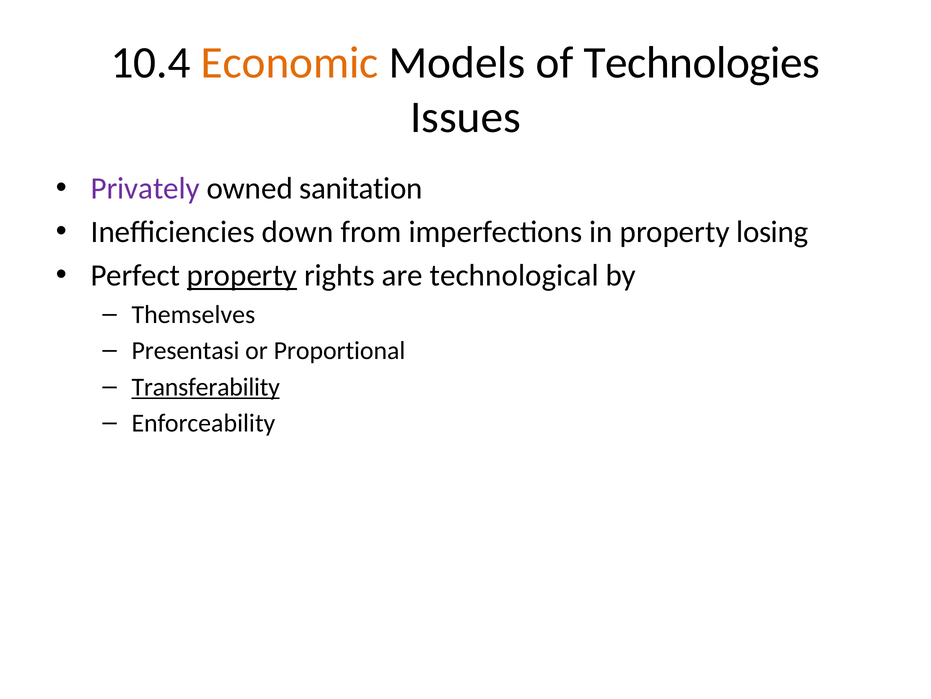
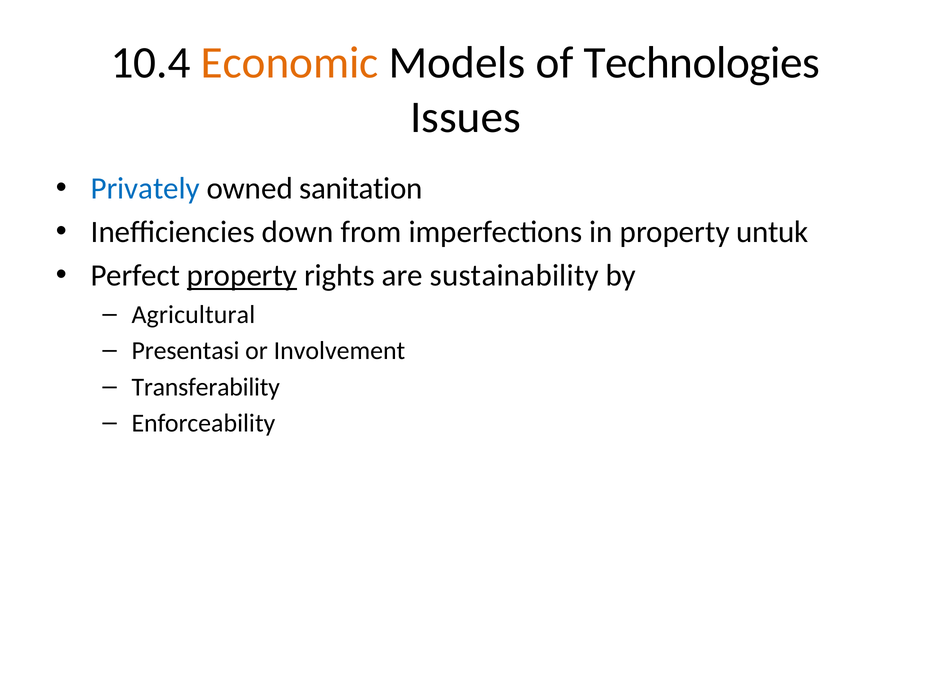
Privately colour: purple -> blue
losing: losing -> untuk
technological: technological -> sustainability
Themselves: Themselves -> Agricultural
Proportional: Proportional -> Involvement
Transferability underline: present -> none
